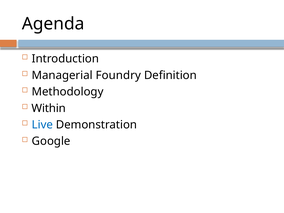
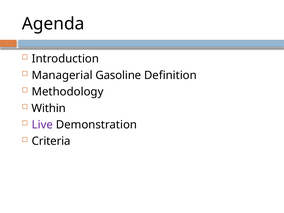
Foundry: Foundry -> Gasoline
Live colour: blue -> purple
Google: Google -> Criteria
